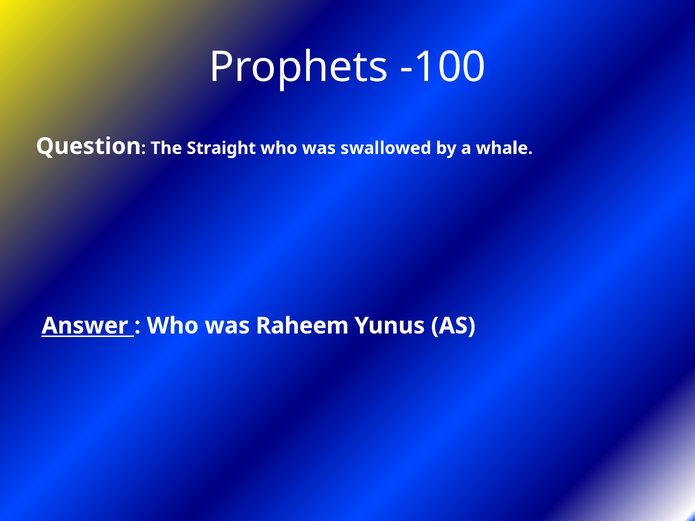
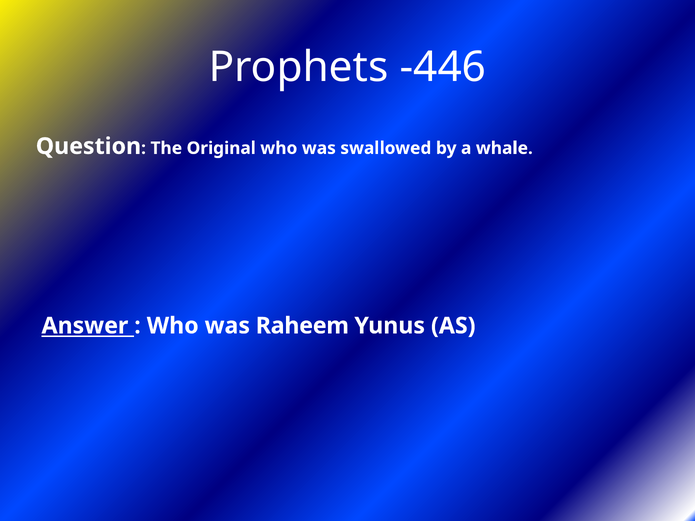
-100: -100 -> -446
Straight: Straight -> Original
